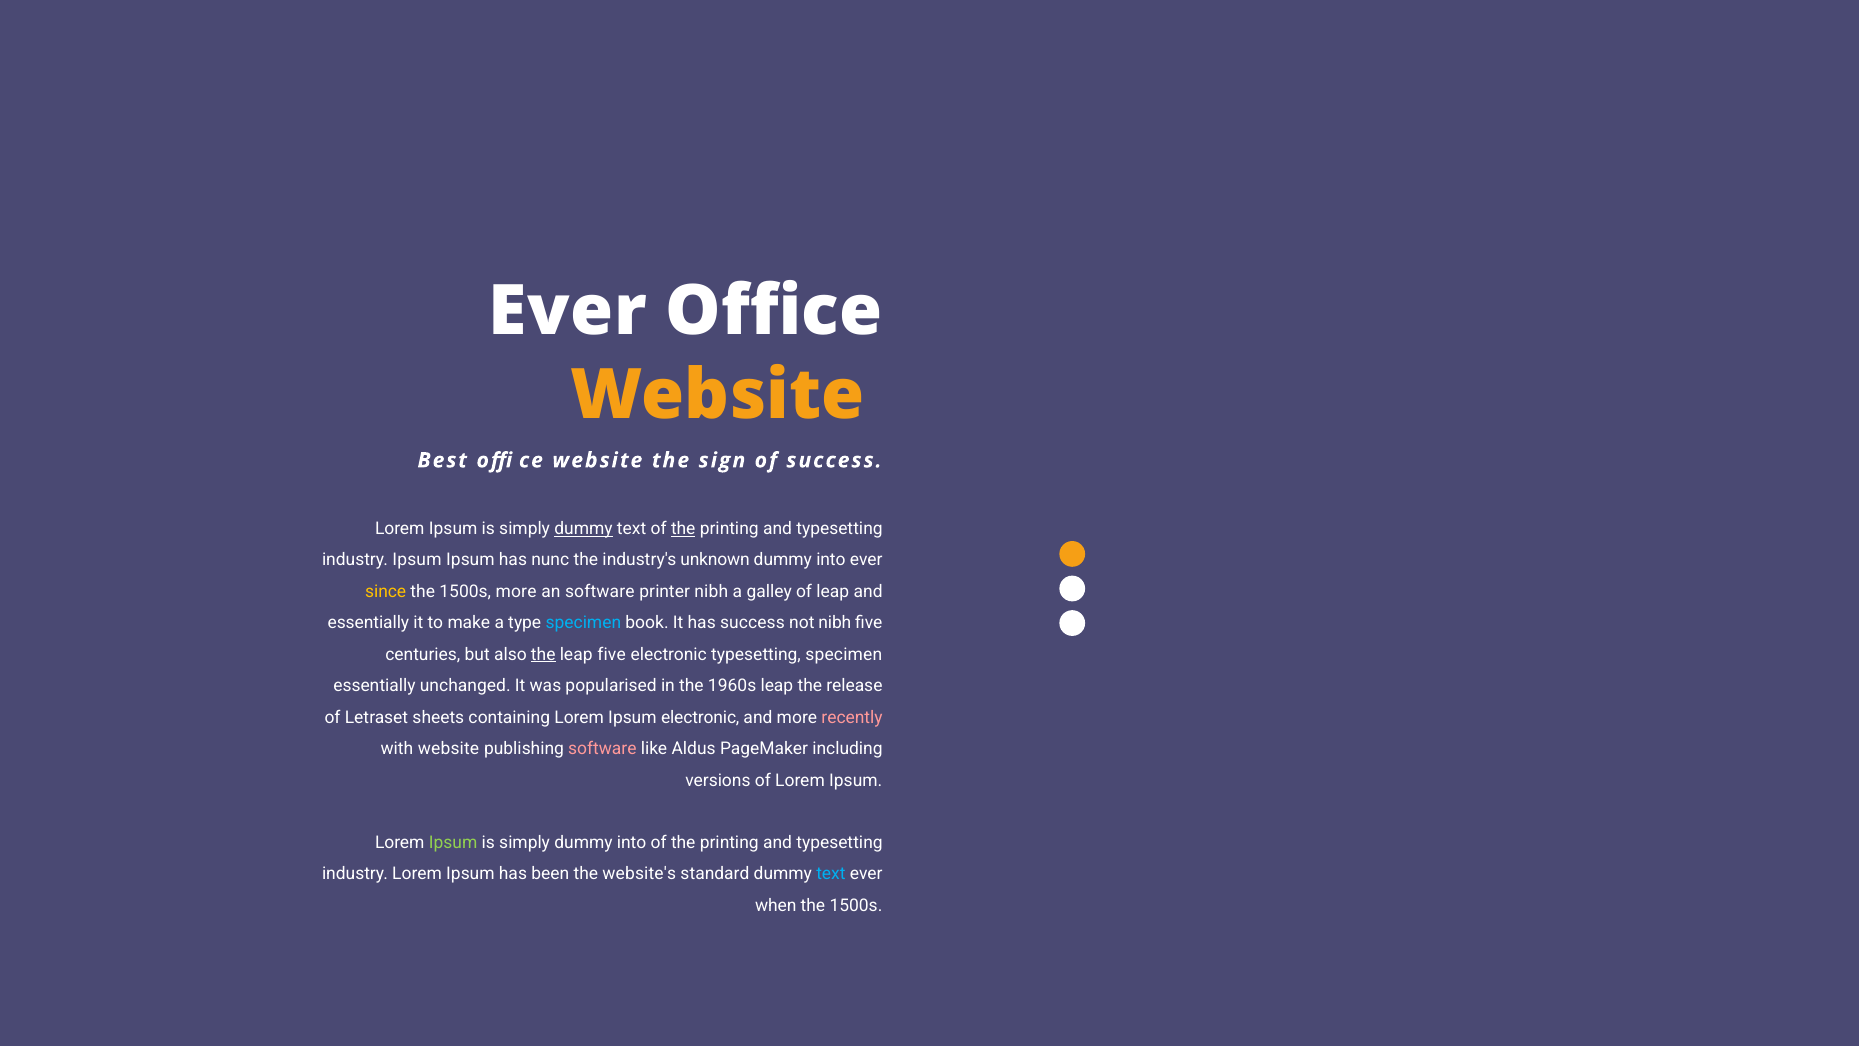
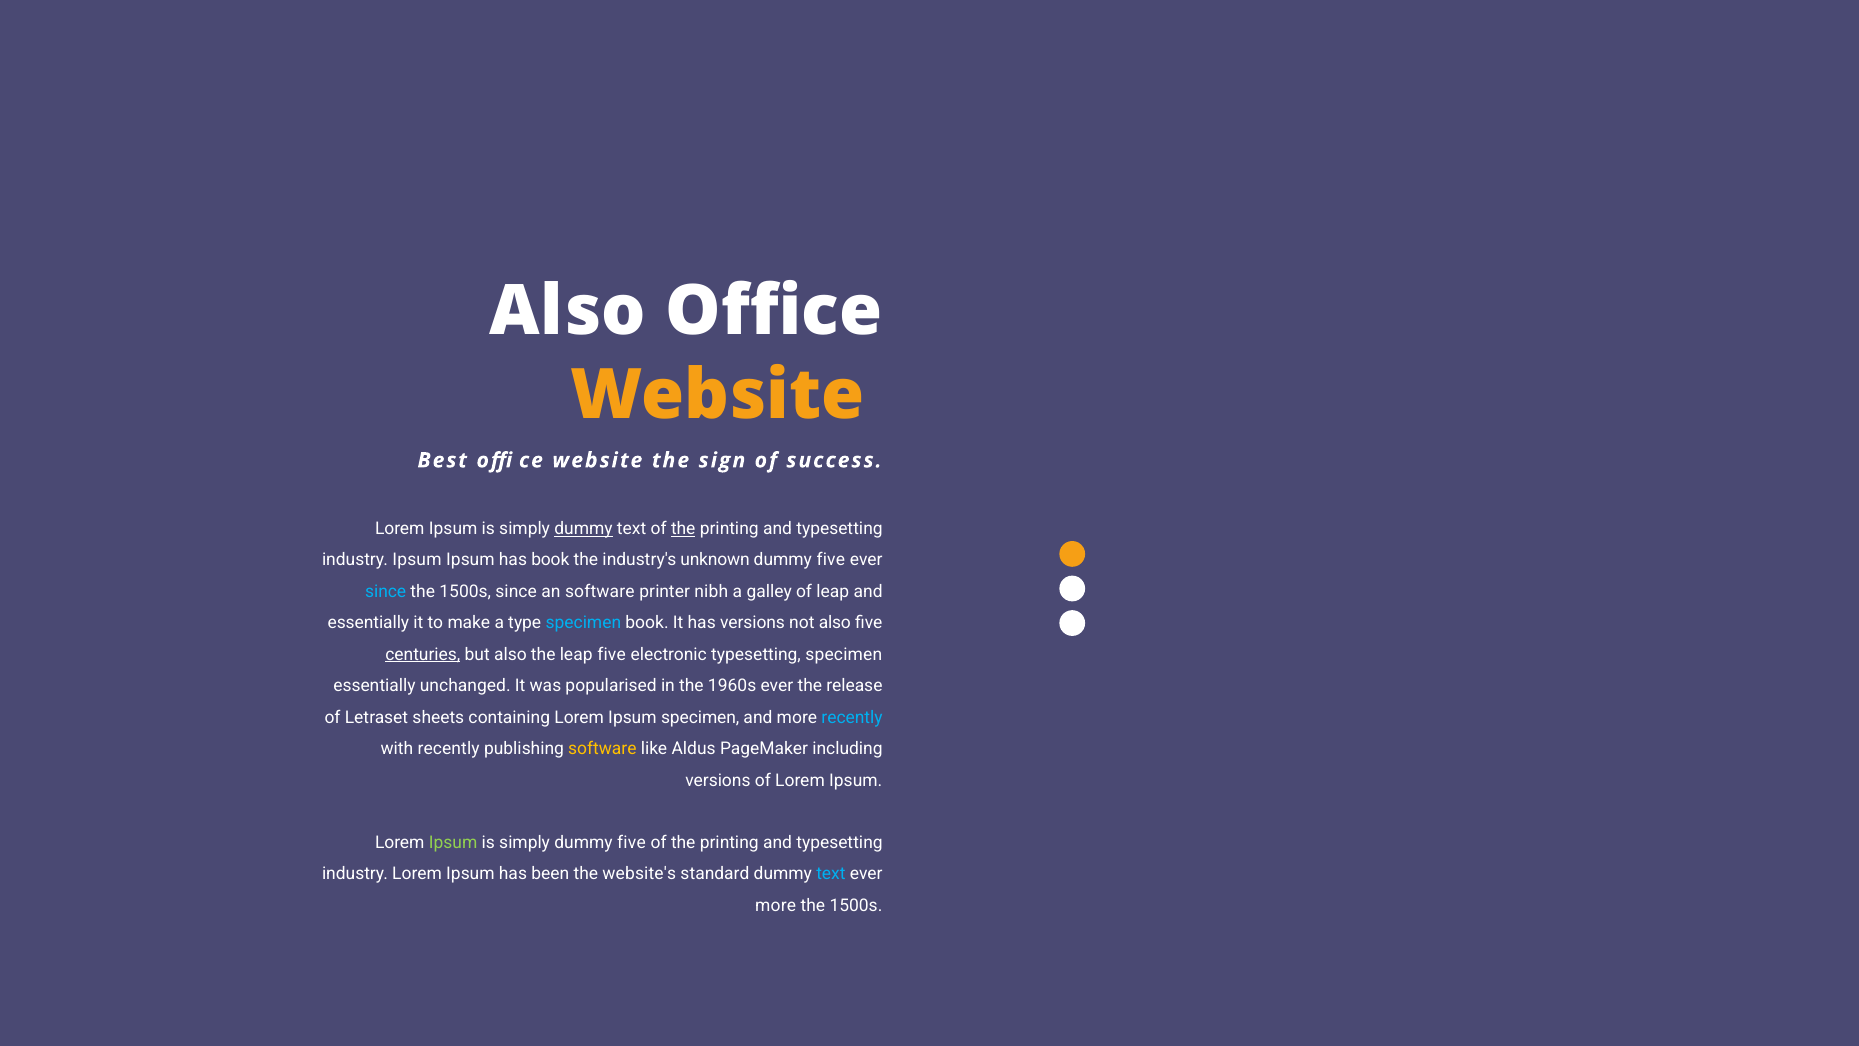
Ever at (568, 312): Ever -> Also
has nunc: nunc -> book
into at (831, 560): into -> five
since at (386, 591) colour: yellow -> light blue
1500s more: more -> since
has success: success -> versions
not nibh: nibh -> also
centuries underline: none -> present
the at (543, 654) underline: present -> none
1960s leap: leap -> ever
Ipsum electronic: electronic -> specimen
recently at (852, 717) colour: pink -> light blue
with website: website -> recently
software at (602, 749) colour: pink -> yellow
simply dummy into: into -> five
when at (776, 905): when -> more
